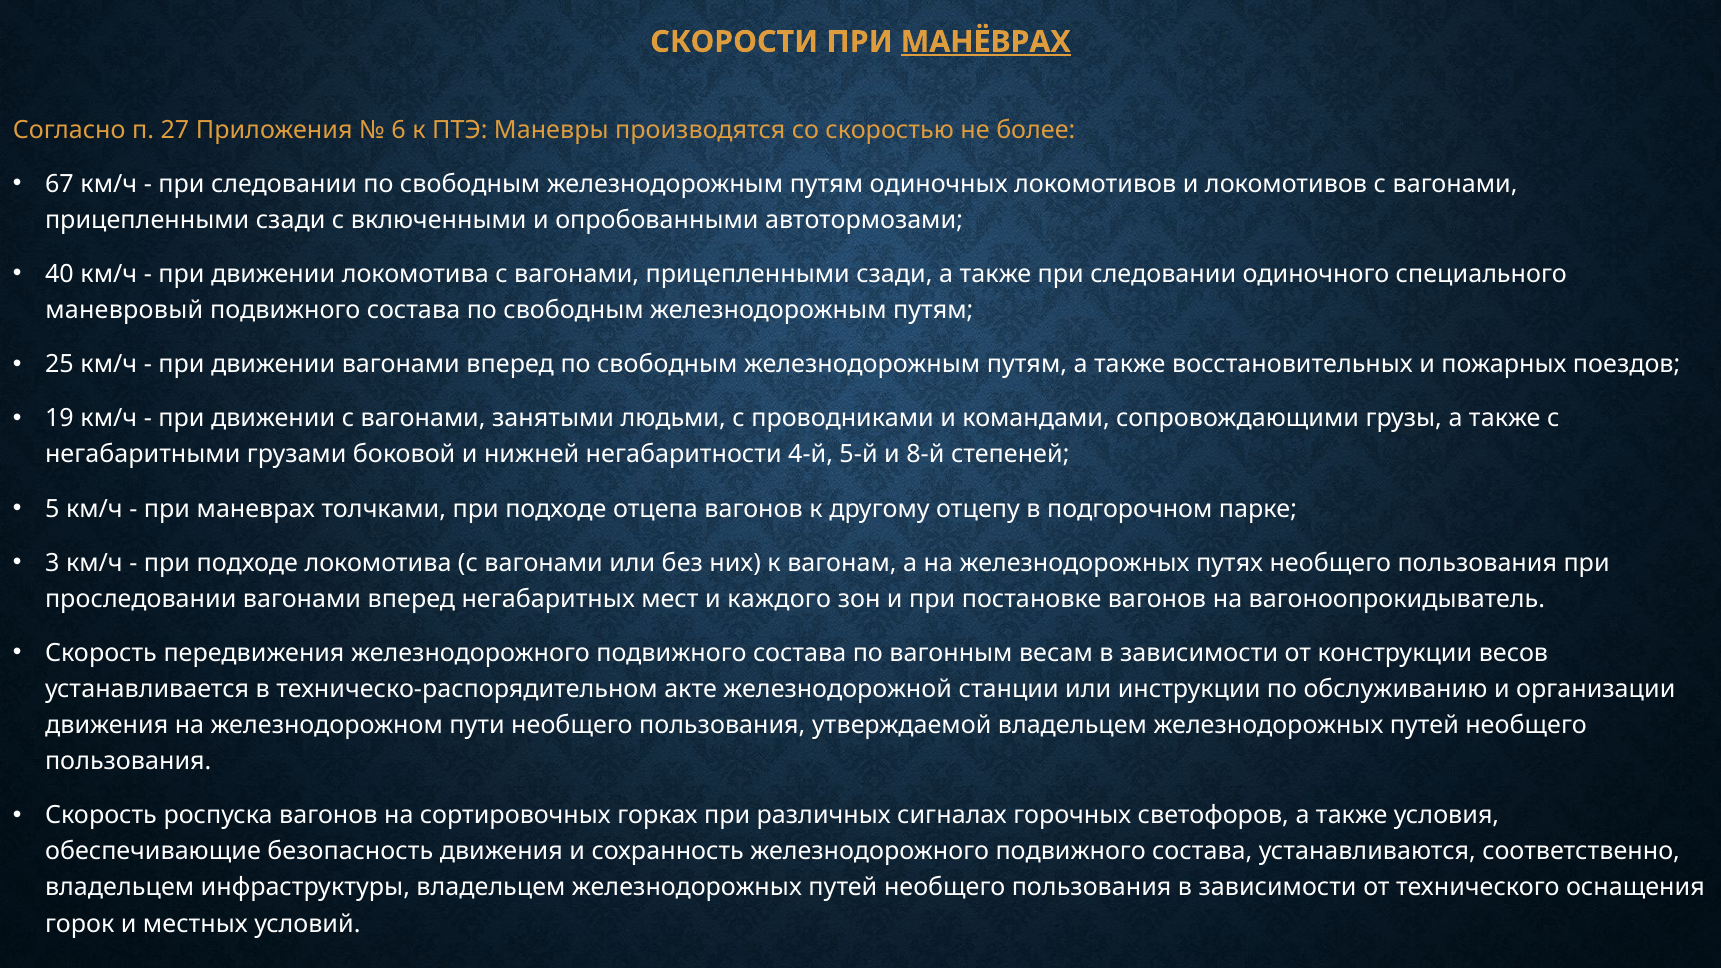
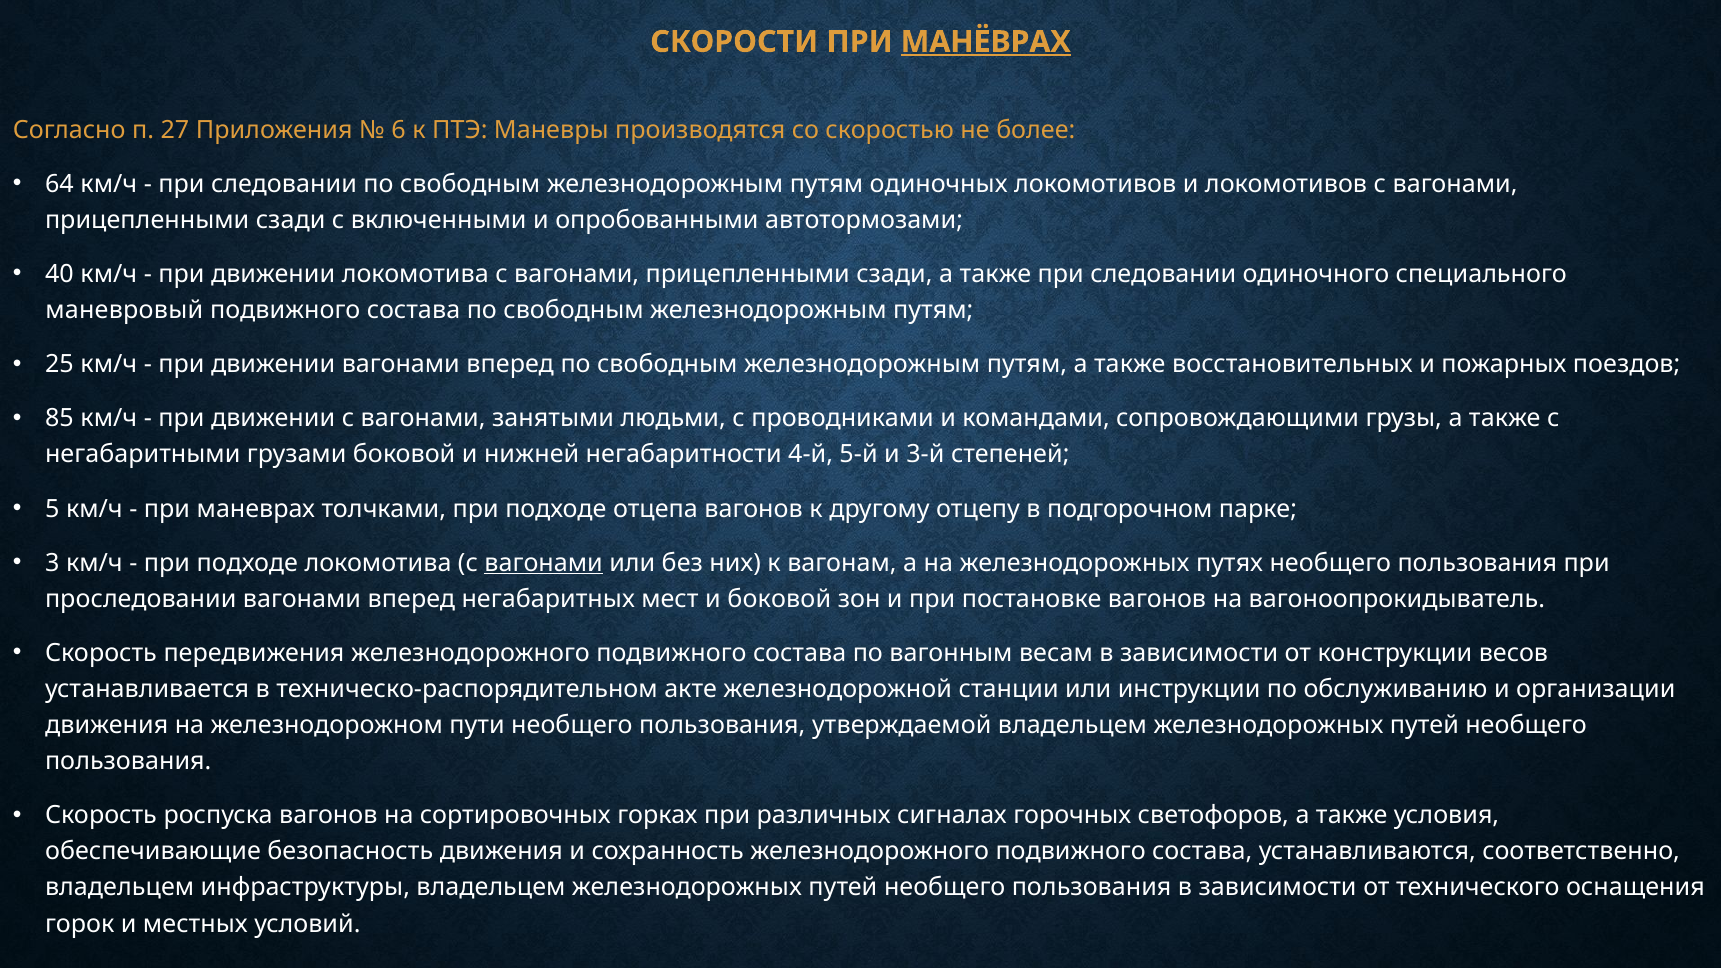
67: 67 -> 64
19: 19 -> 85
8-й: 8-й -> 3-й
вагонами at (544, 563) underline: none -> present
и каждого: каждого -> боковой
